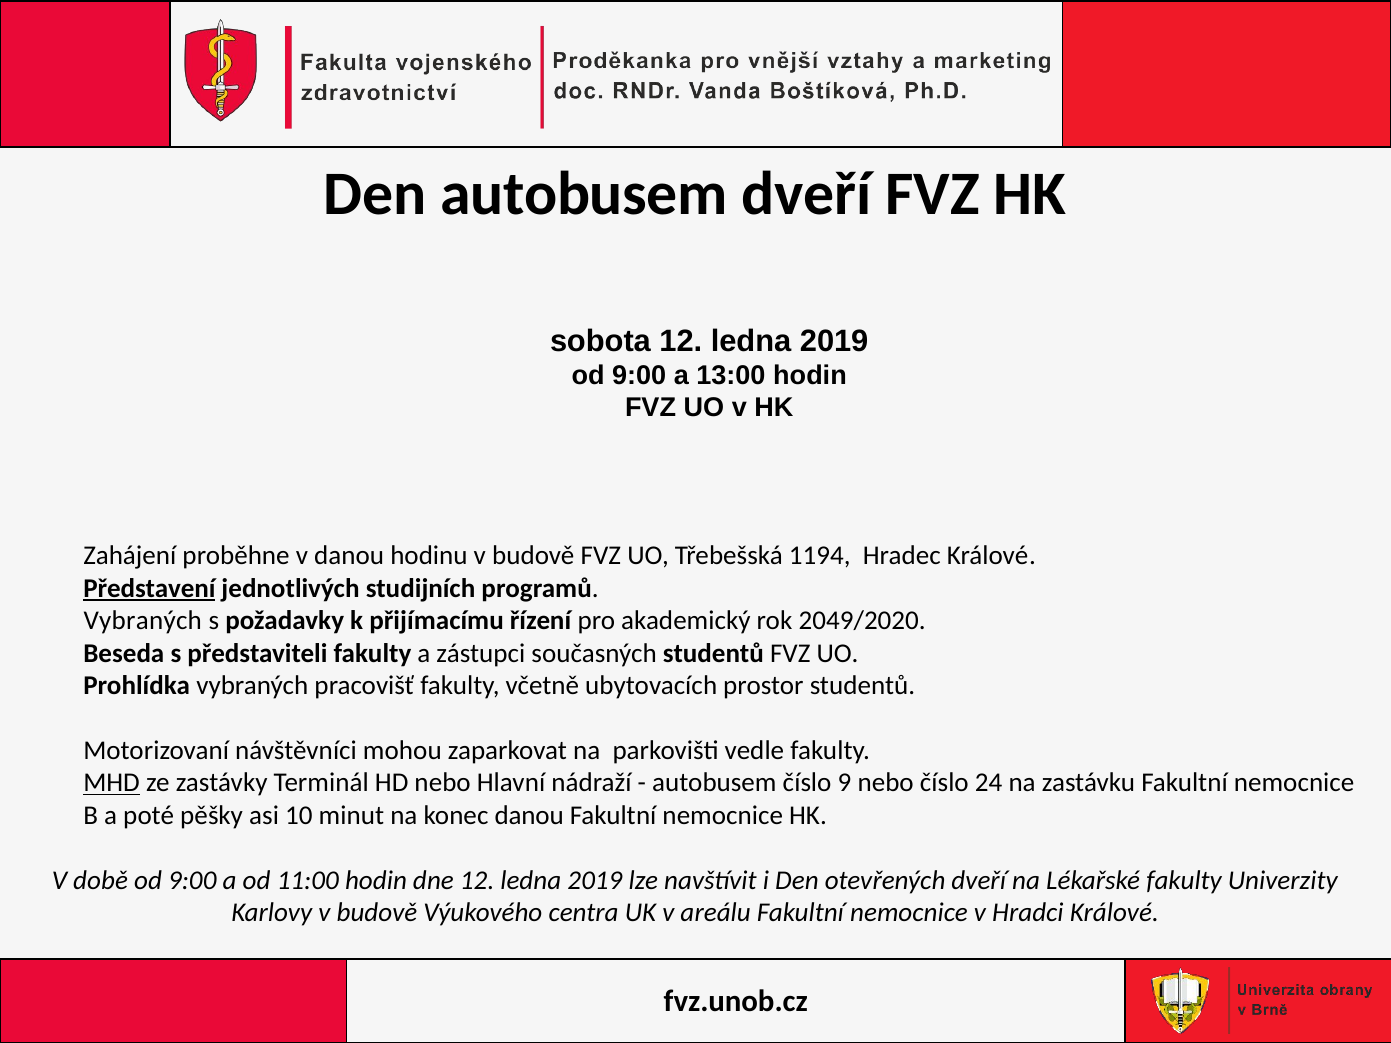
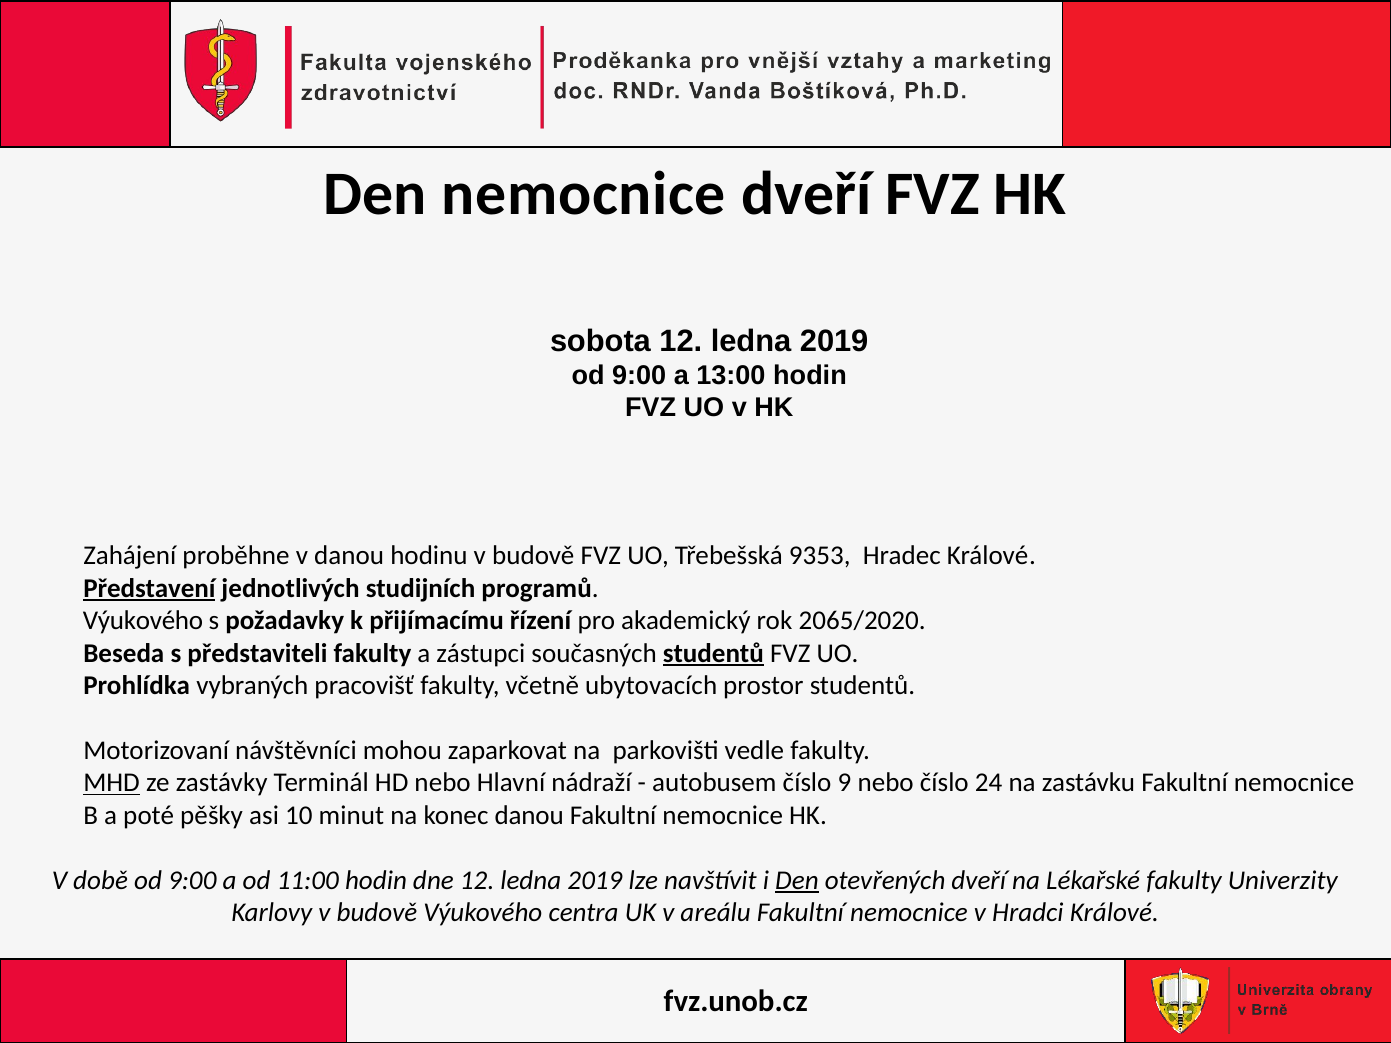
Den autobusem: autobusem -> nemocnice
1194: 1194 -> 9353
Vybraných at (143, 621): Vybraných -> Výukového
2049/2020: 2049/2020 -> 2065/2020
studentů at (713, 653) underline: none -> present
Den at (797, 881) underline: none -> present
